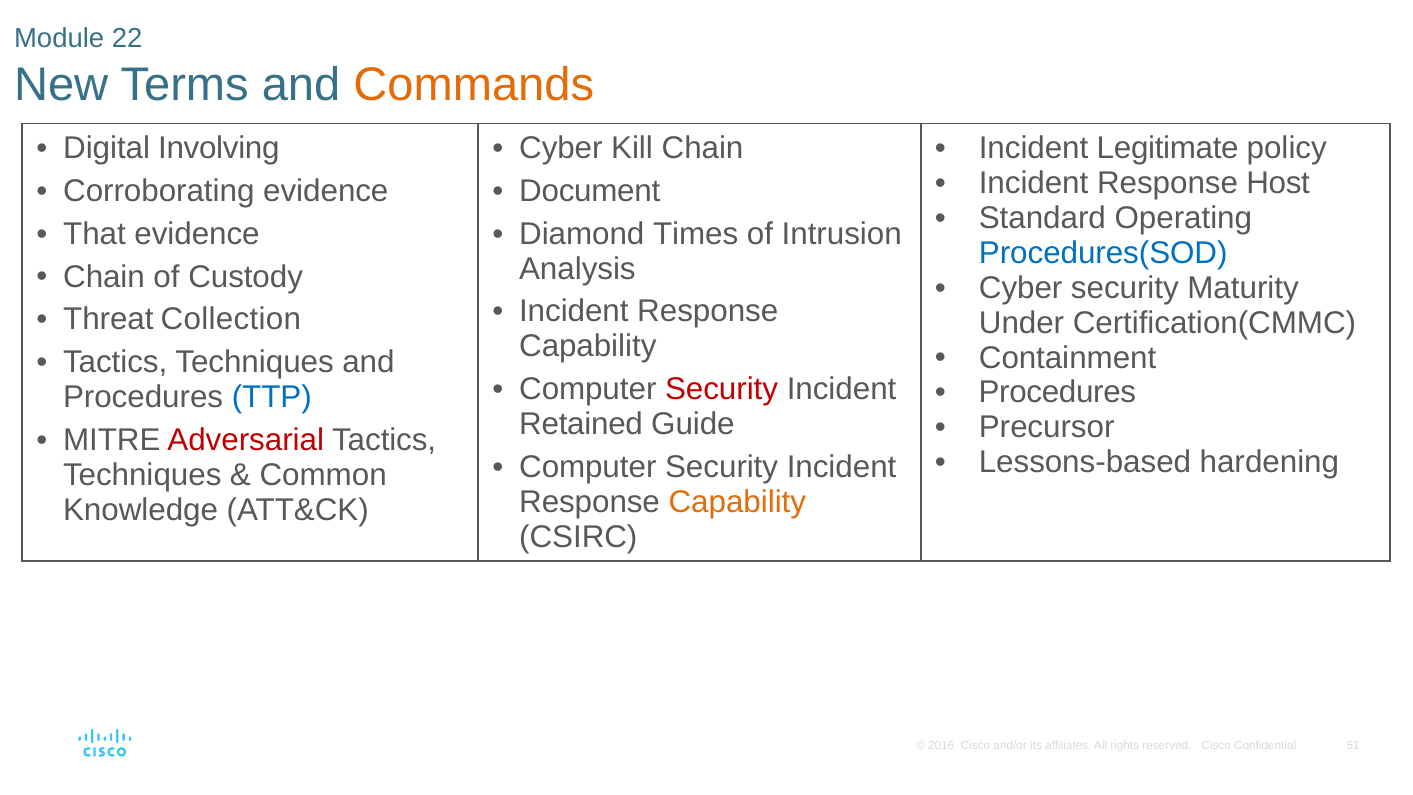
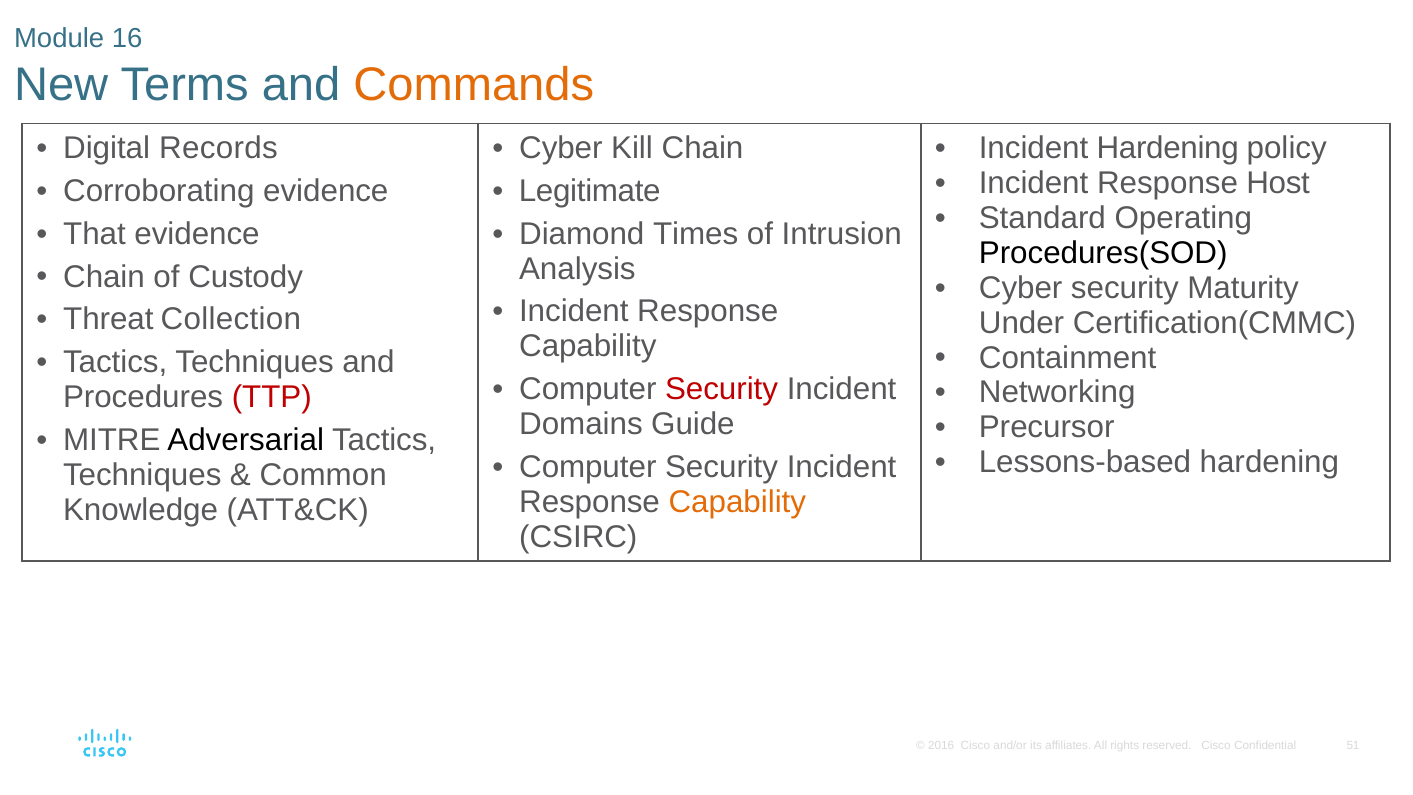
22: 22 -> 16
Involving: Involving -> Records
Incident Legitimate: Legitimate -> Hardening
Document: Document -> Legitimate
Procedures(SOD colour: blue -> black
Procedures at (1057, 393): Procedures -> Networking
TTP colour: blue -> red
Retained: Retained -> Domains
Adversarial colour: red -> black
